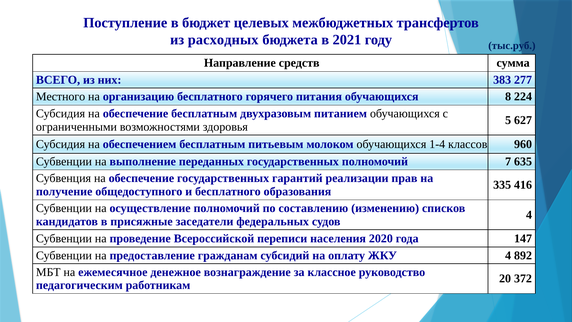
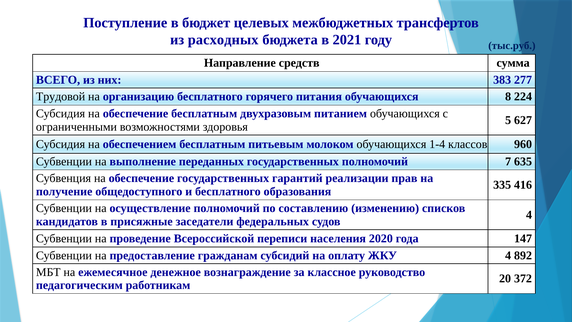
Местного: Местного -> Трудовой
